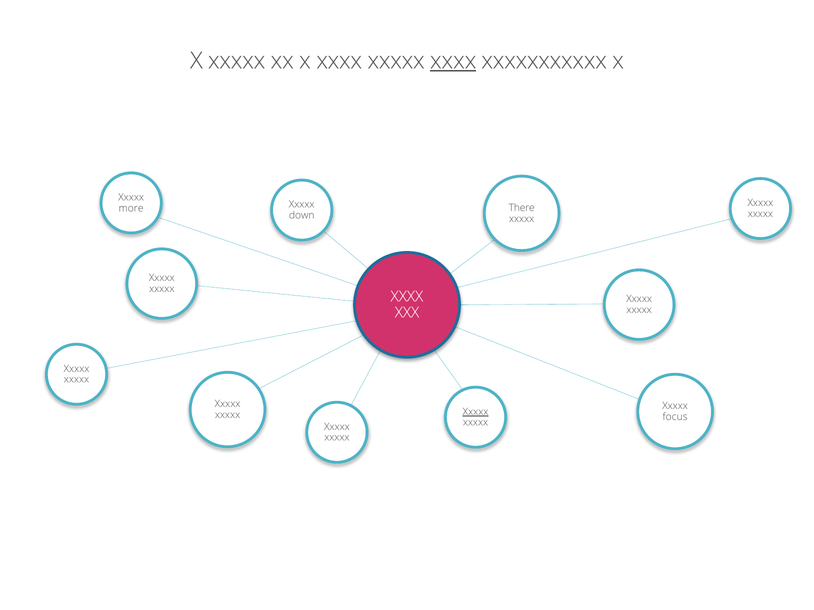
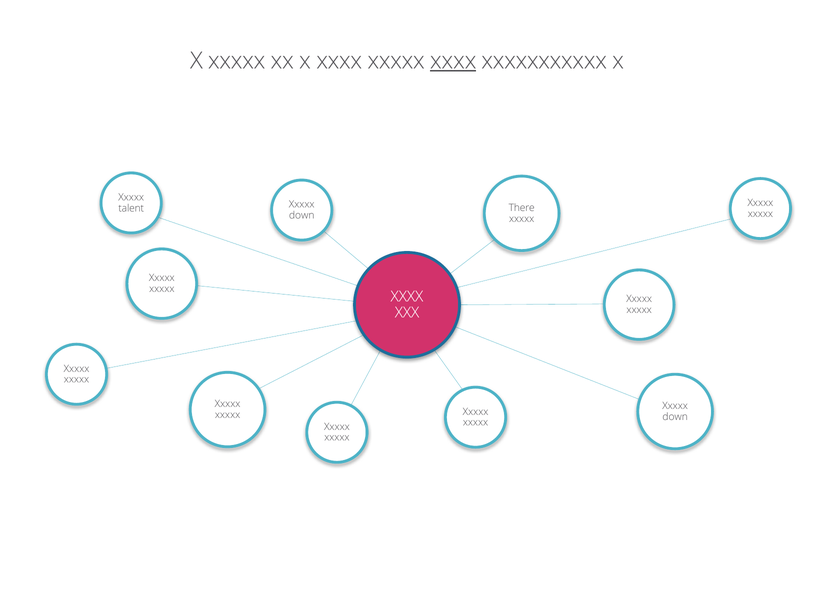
more: more -> talent
Xxxxx at (476, 412) underline: present -> none
focus at (675, 417): focus -> down
